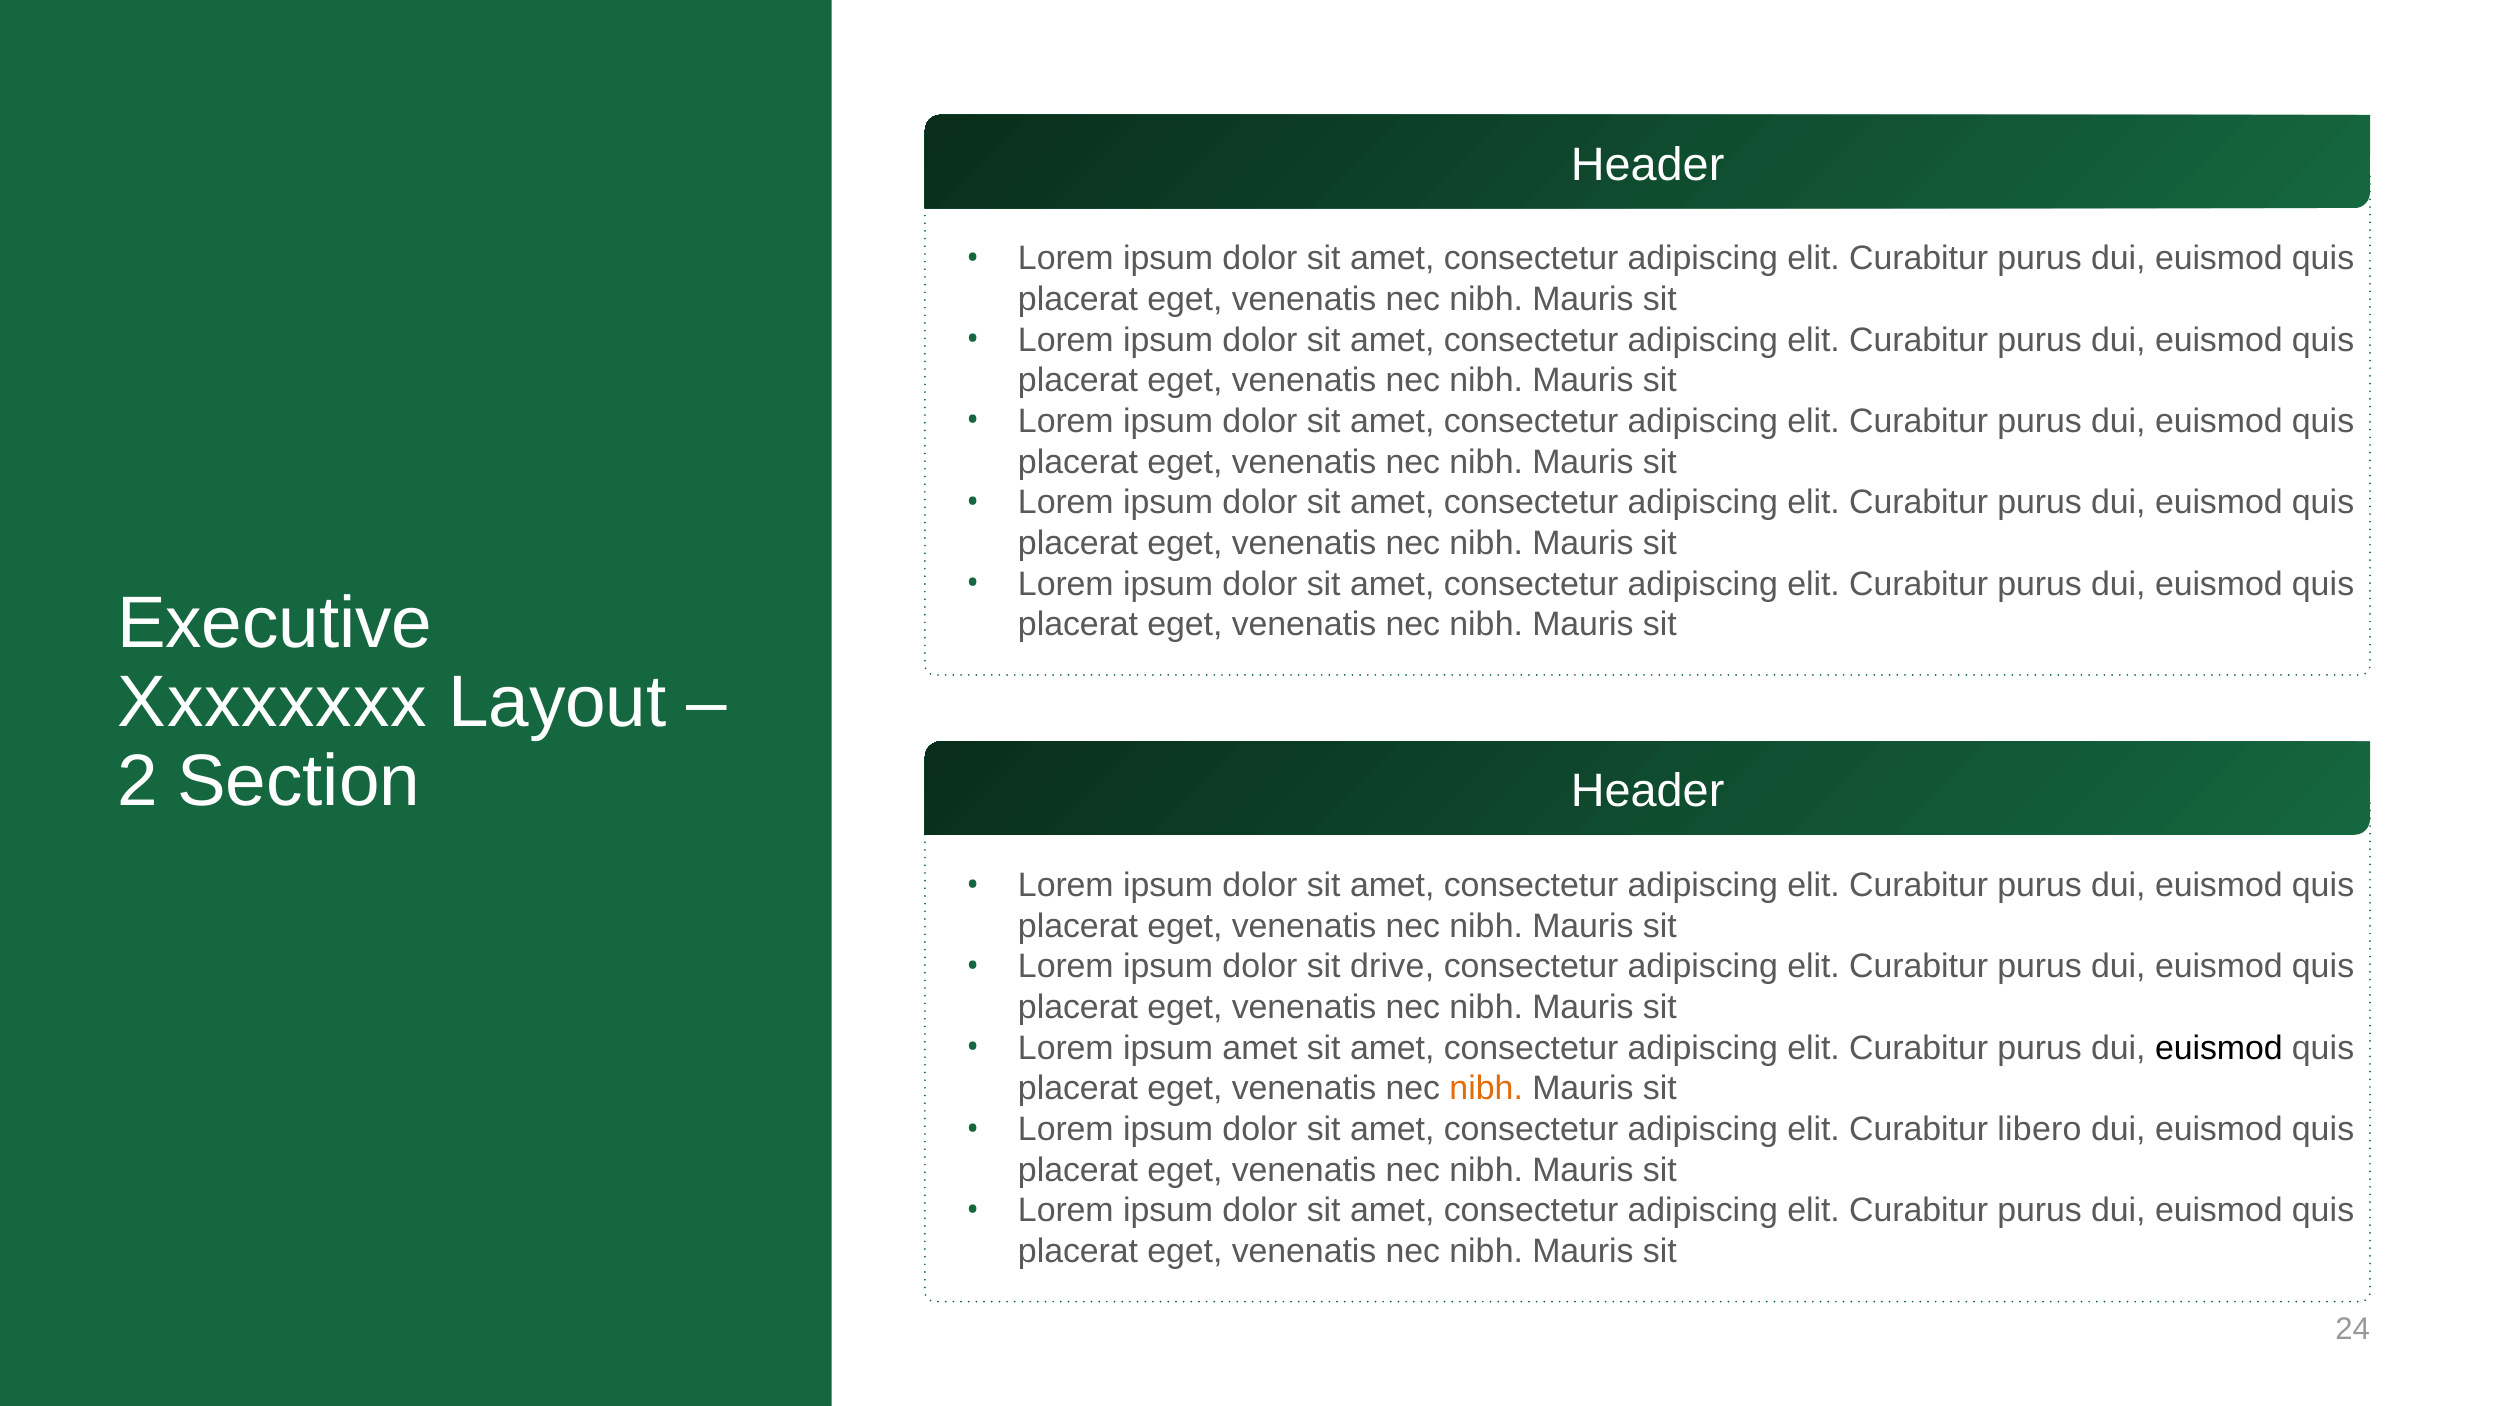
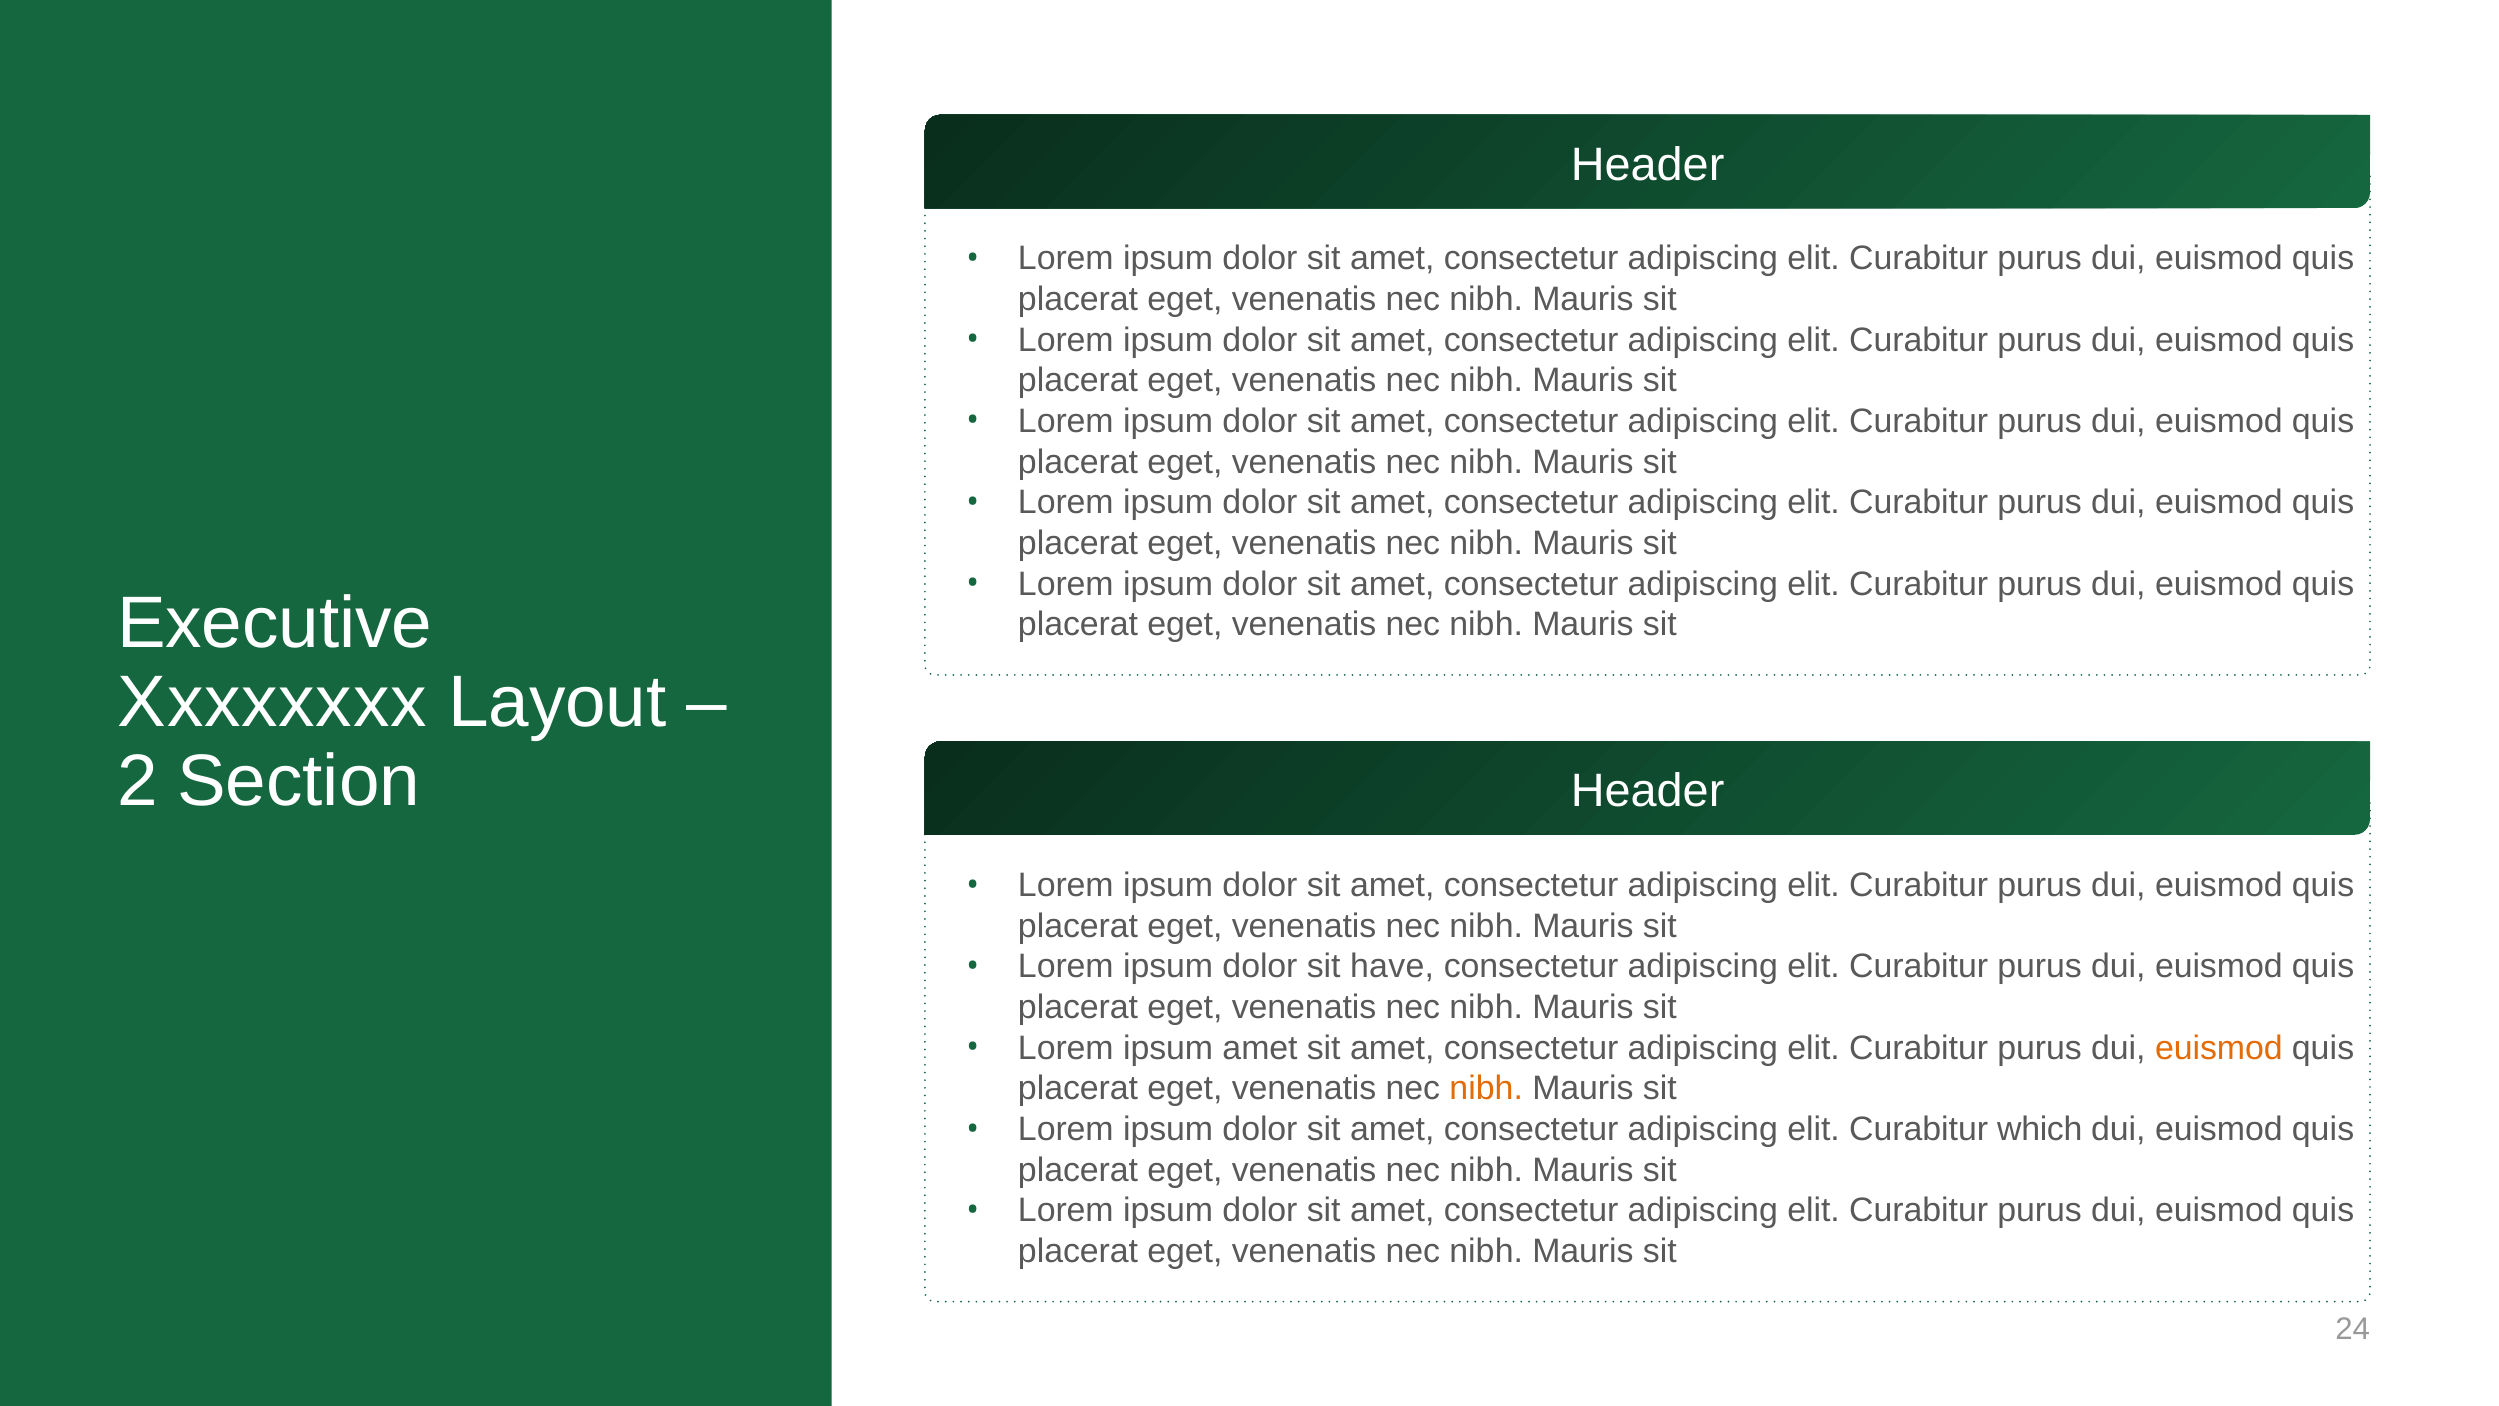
drive: drive -> have
euismod at (2219, 1048) colour: black -> orange
libero: libero -> which
